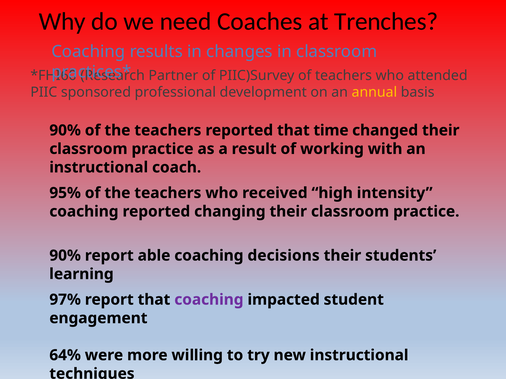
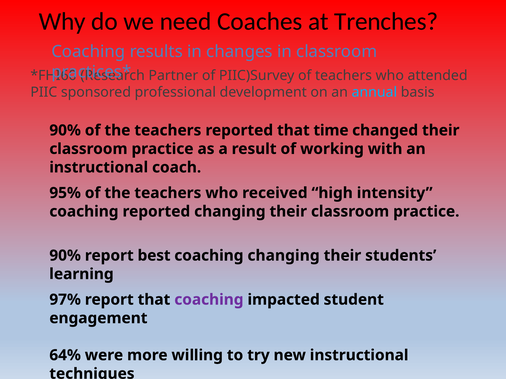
annual colour: yellow -> light blue
able: able -> best
coaching decisions: decisions -> changing
